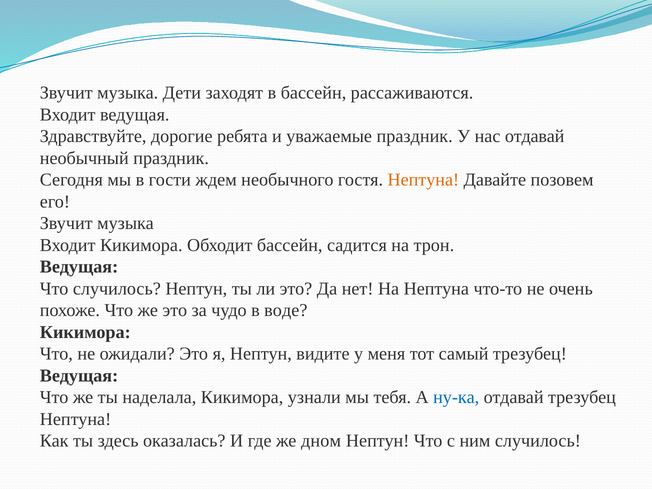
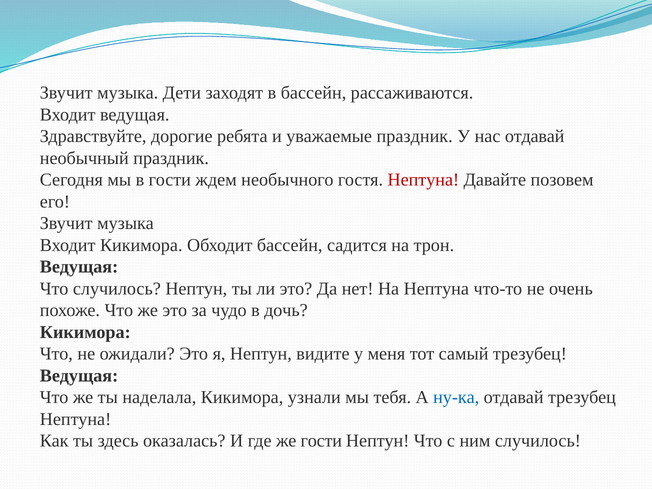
Нептуна at (423, 180) colour: orange -> red
воде: воде -> дочь
же дном: дном -> гости
